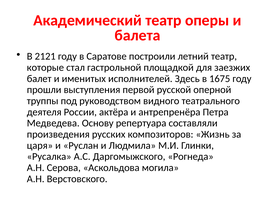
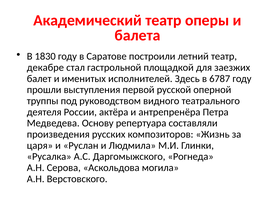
2121: 2121 -> 1830
которые: которые -> декабре
1675: 1675 -> 6787
